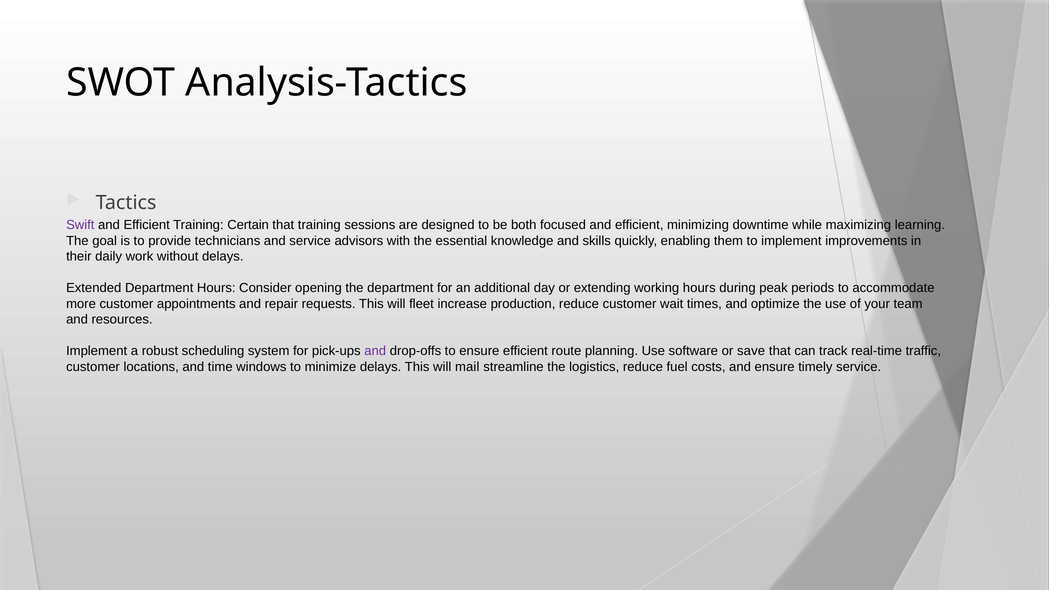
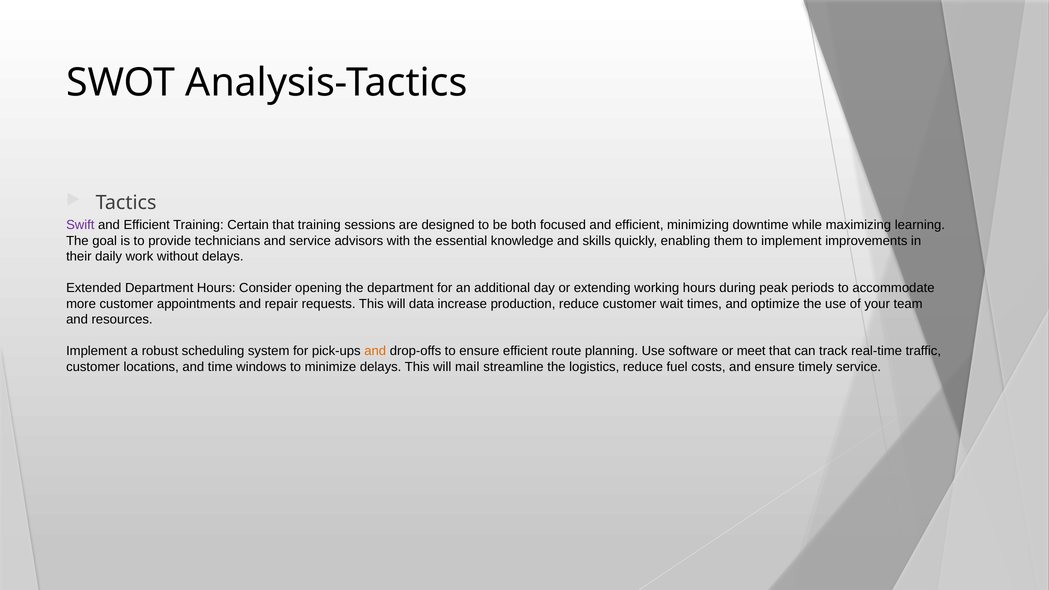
fleet: fleet -> data
and at (375, 351) colour: purple -> orange
save: save -> meet
